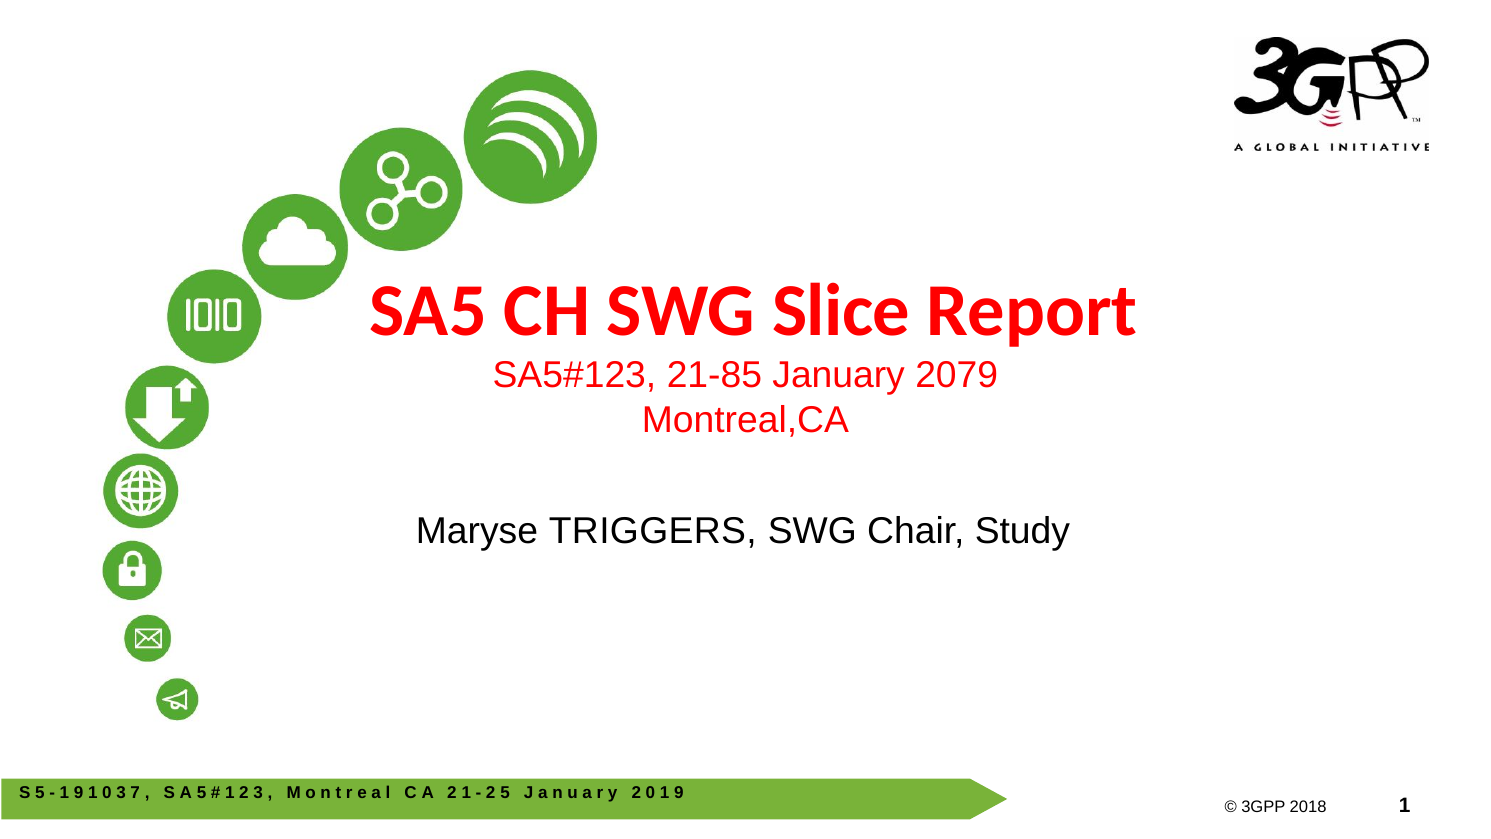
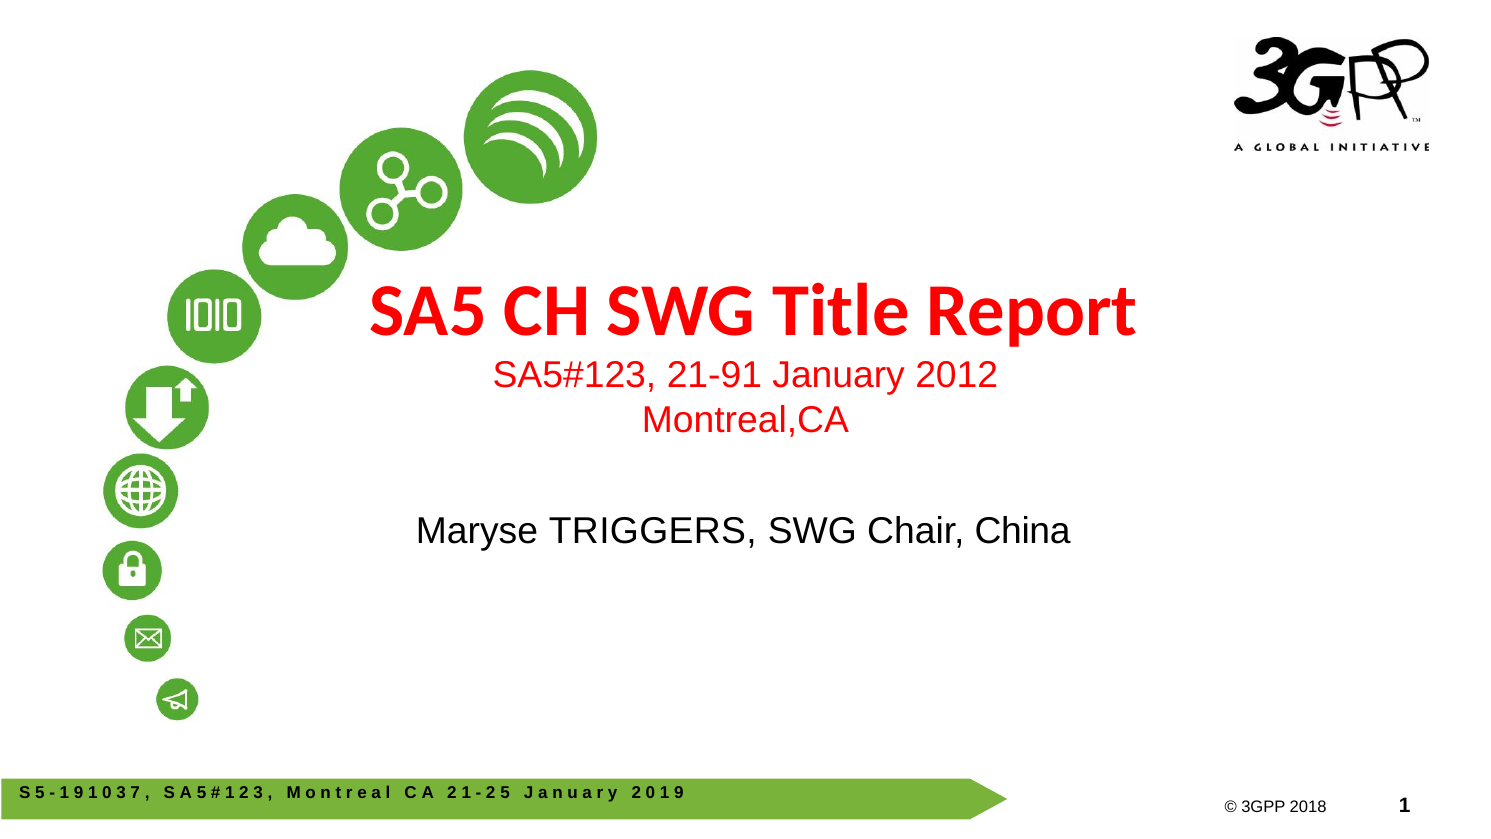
Slice: Slice -> Title
21-85: 21-85 -> 21-91
January 2079: 2079 -> 2012
Study: Study -> China
